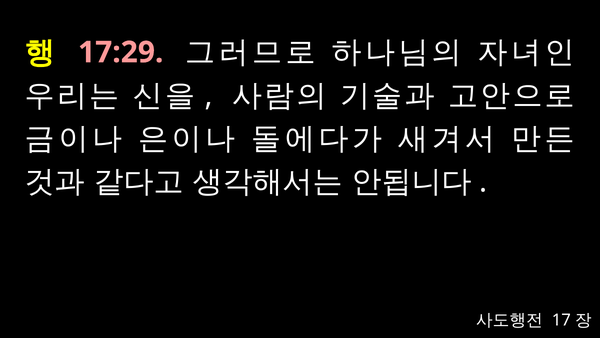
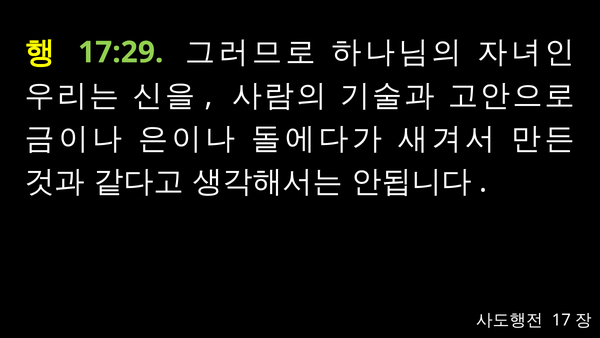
17:29 colour: pink -> light green
